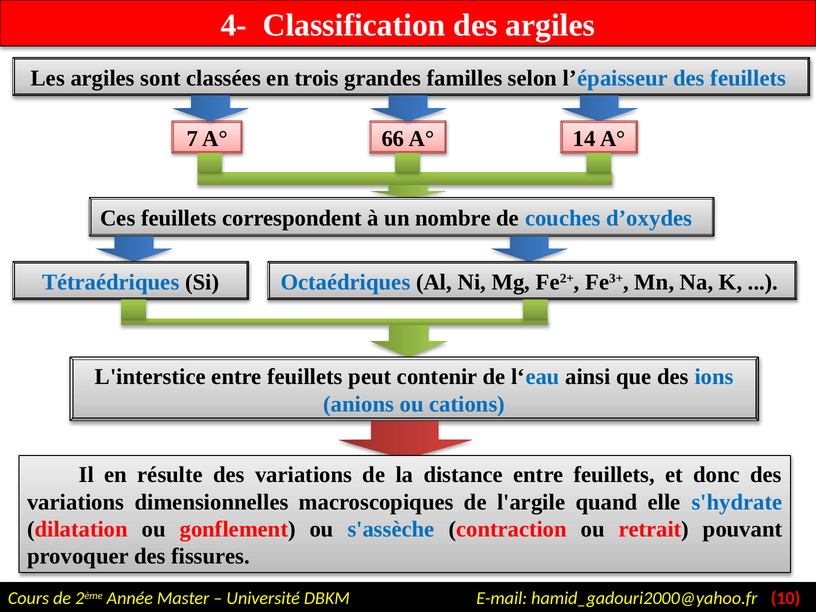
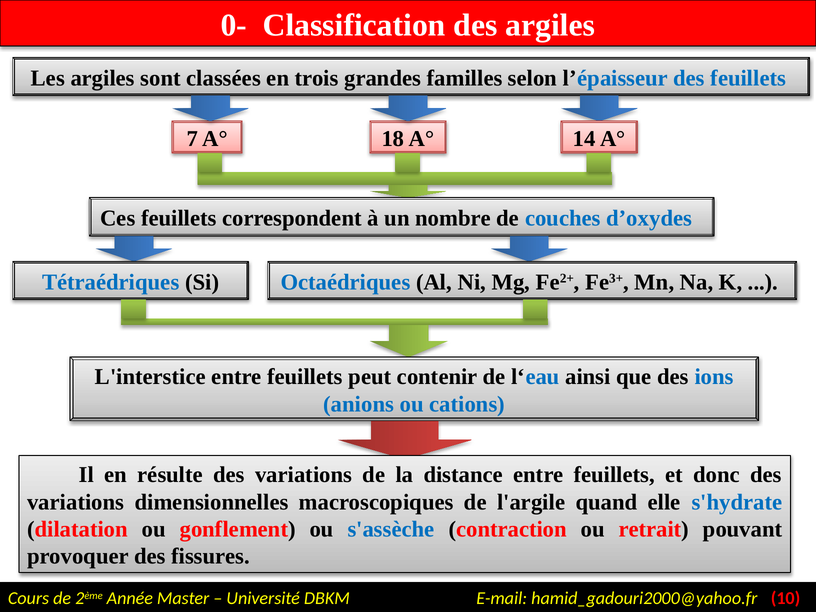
4-: 4- -> 0-
66: 66 -> 18
